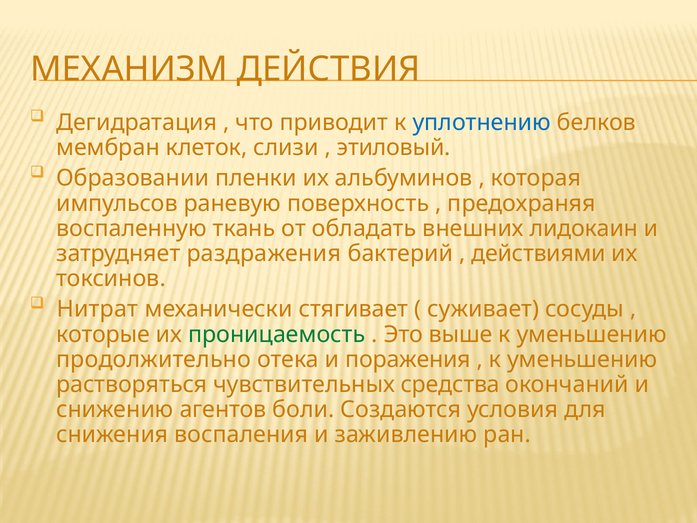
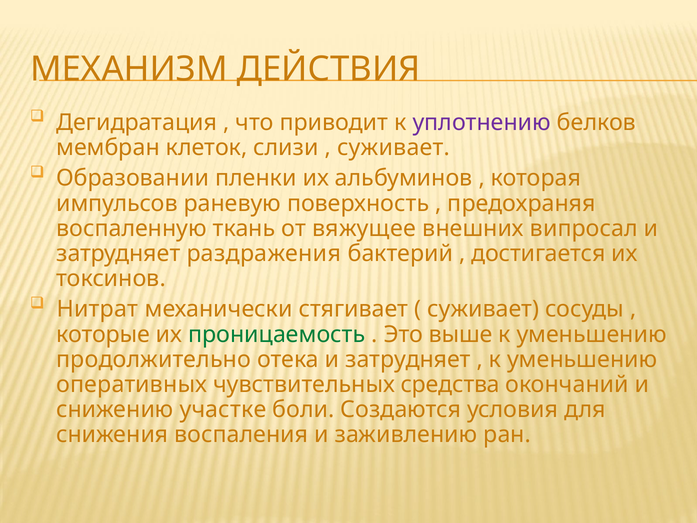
уплотнению colour: blue -> purple
этиловый at (394, 148): этиловый -> суживает
обладать: обладать -> вяжущее
лидокаин: лидокаин -> випросал
действиями: действиями -> достигается
отека и поражения: поражения -> затрудняет
растворяться: растворяться -> оперативных
агентов: агентов -> участке
